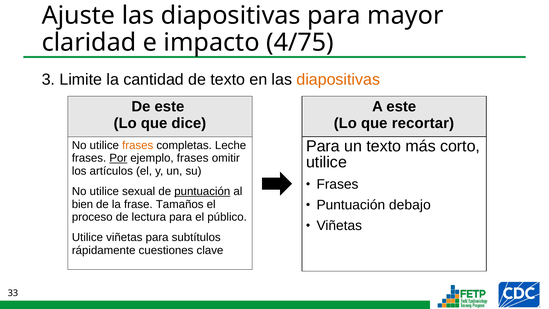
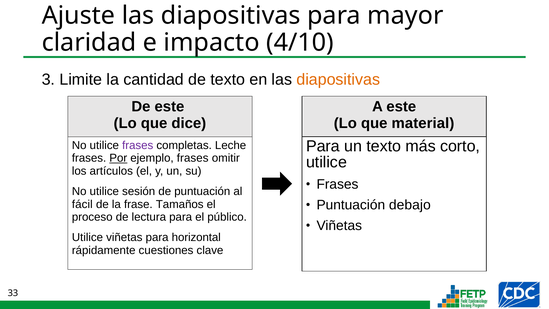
4/75: 4/75 -> 4/10
recortar: recortar -> material
frases at (138, 145) colour: orange -> purple
sexual: sexual -> sesión
puntuación at (202, 191) underline: present -> none
bien: bien -> fácil
subtítulos: subtítulos -> horizontal
